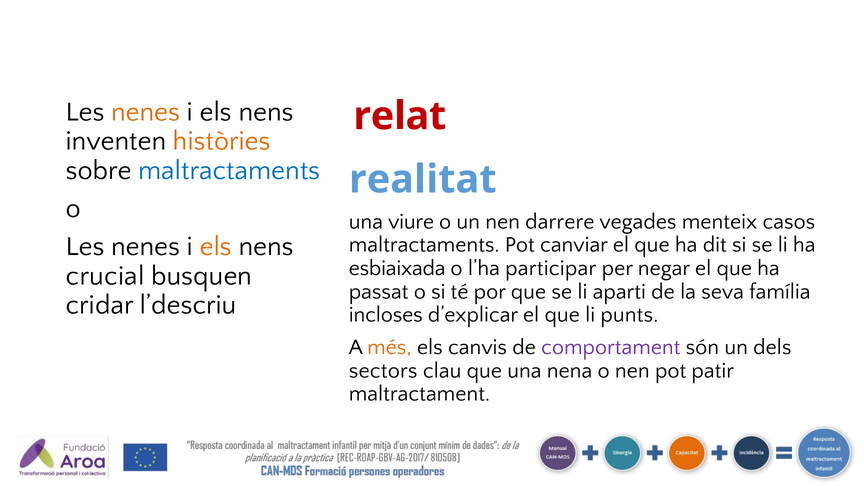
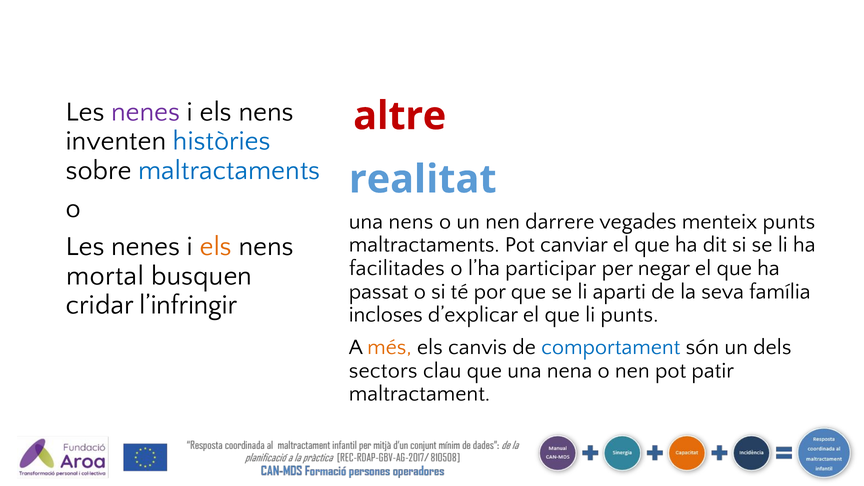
relat: relat -> altre
nenes at (146, 112) colour: orange -> purple
històries colour: orange -> blue
una viure: viure -> nens
menteix casos: casos -> punts
esbiaixada: esbiaixada -> facilitades
crucial: crucial -> mortal
l’descriu: l’descriu -> l’infringir
comportament colour: purple -> blue
